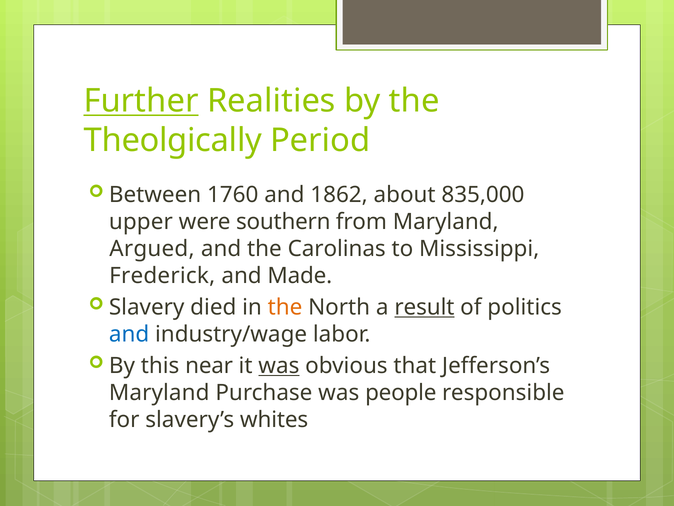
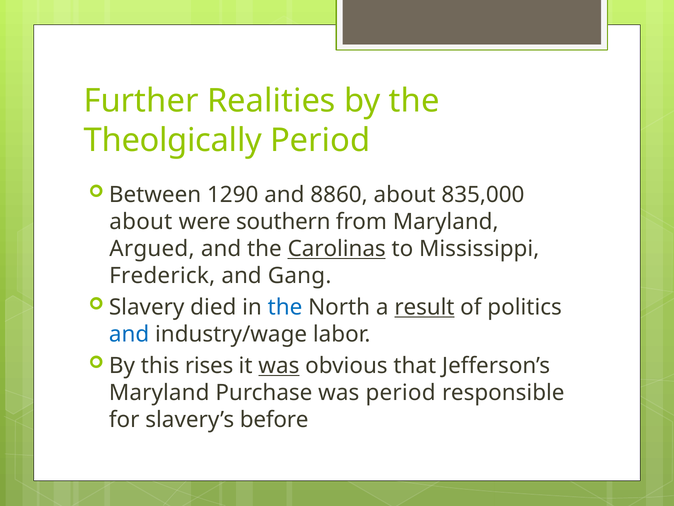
Further underline: present -> none
1760: 1760 -> 1290
1862: 1862 -> 8860
upper at (141, 222): upper -> about
Carolinas underline: none -> present
Made: Made -> Gang
the at (285, 307) colour: orange -> blue
near: near -> rises
was people: people -> period
whites: whites -> before
